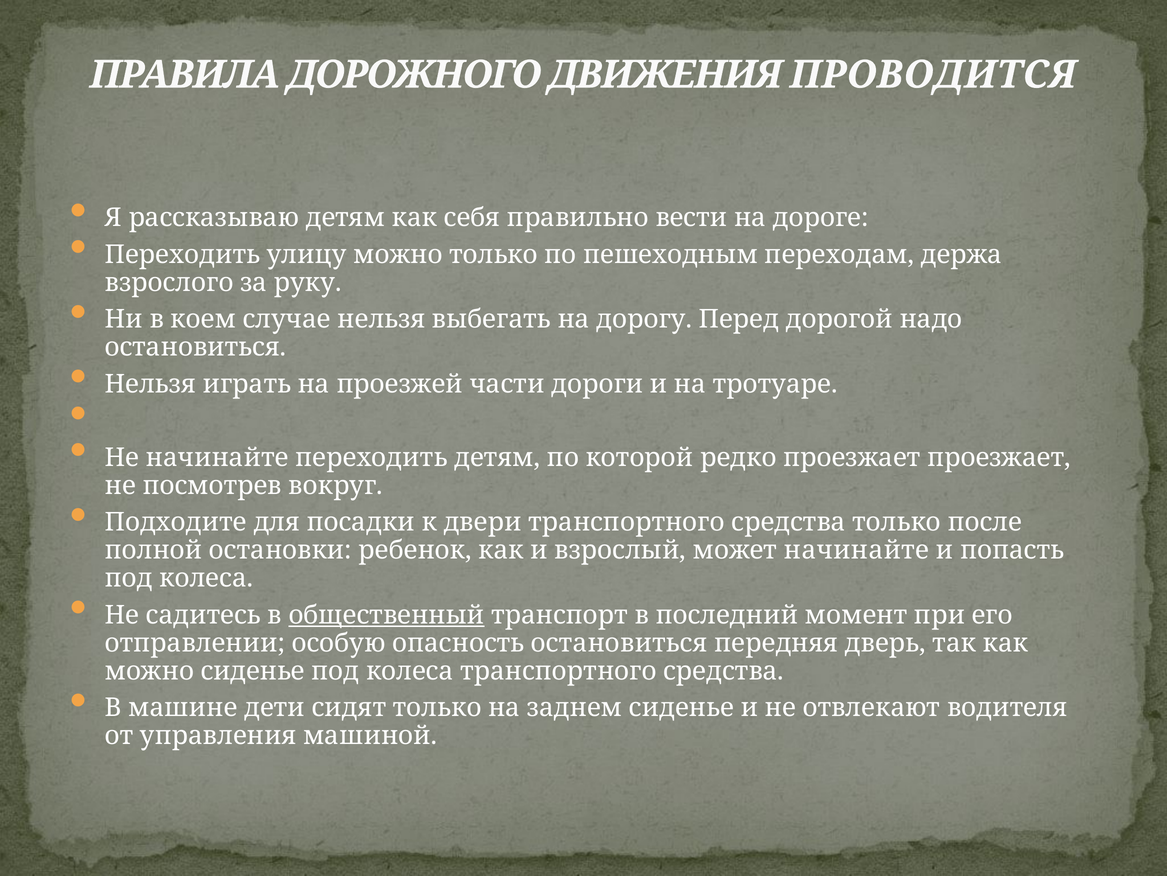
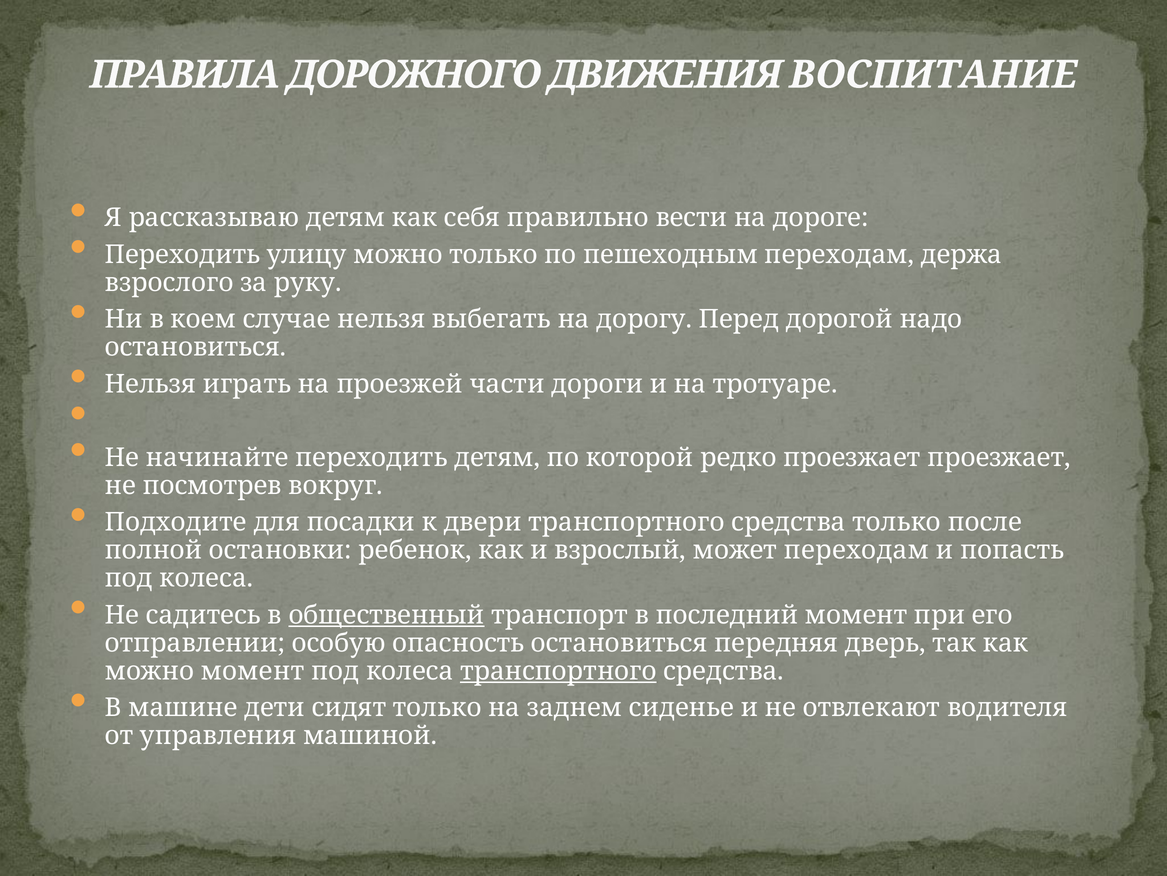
ПРОВОДИТСЯ: ПРОВОДИТСЯ -> ВОСПИТАНИЕ
может начинайте: начинайте -> переходам
можно сиденье: сиденье -> момент
транспортного at (558, 670) underline: none -> present
